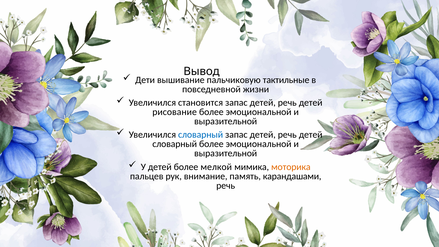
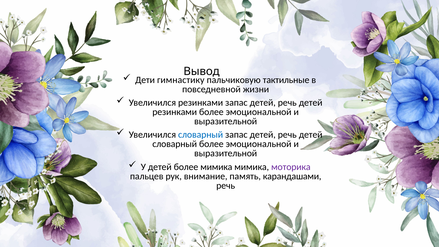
вышивание: вышивание -> гимнастику
Увеличился становится: становится -> резинками
рисование at (175, 112): рисование -> резинками
более мелкой: мелкой -> мимика
моторика colour: orange -> purple
